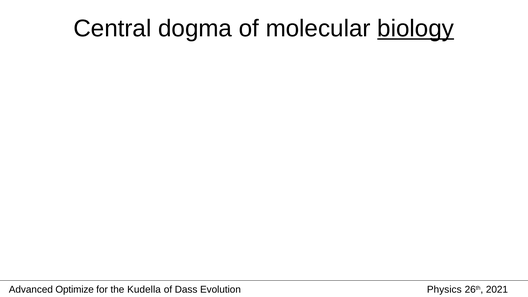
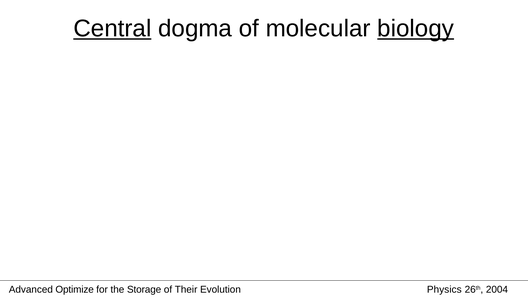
Central underline: none -> present
Kudella: Kudella -> Storage
Dass: Dass -> Their
2021: 2021 -> 2004
